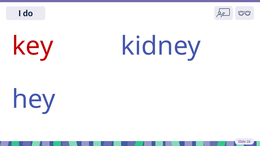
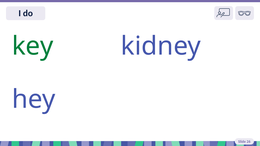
key colour: red -> green
